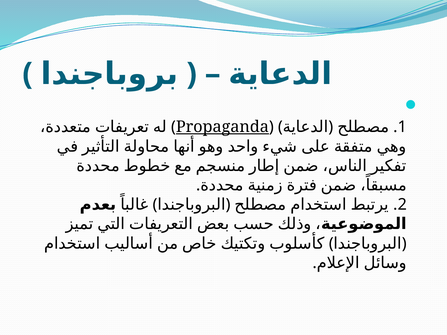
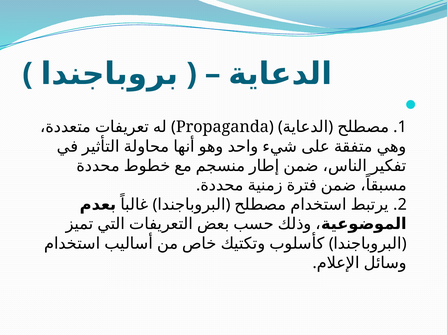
Propaganda underline: present -> none
